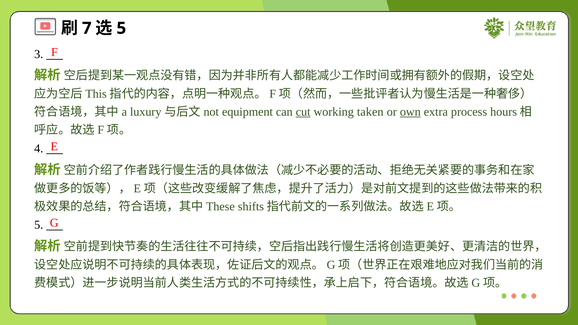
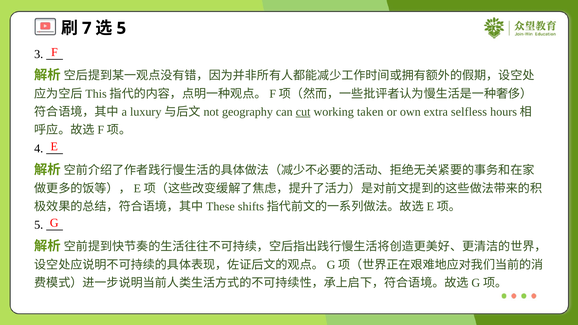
equipment: equipment -> geography
own underline: present -> none
process: process -> selfless
